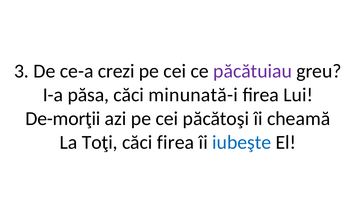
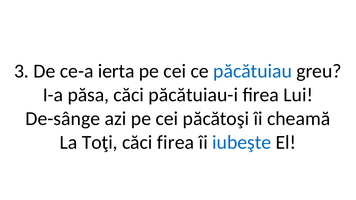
crezi: crezi -> ierta
păcătuiau colour: purple -> blue
minunată-i: minunată-i -> păcătuiau-i
De-morţii: De-morţii -> De-sânge
